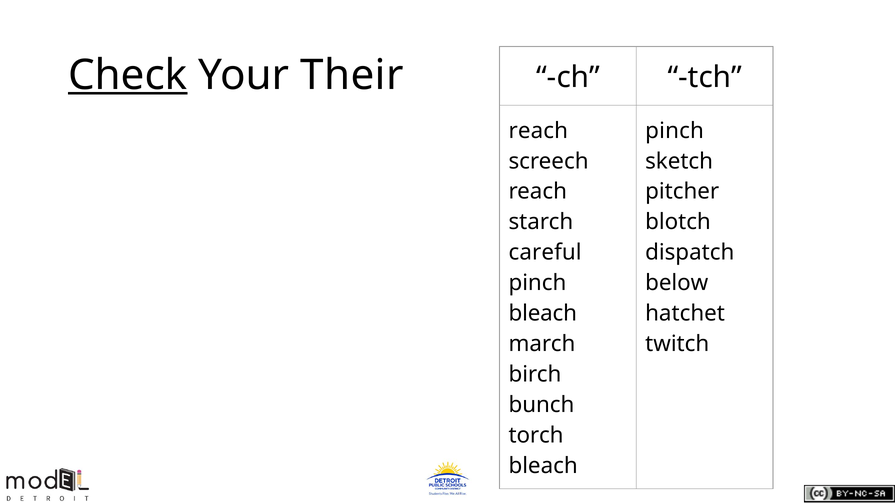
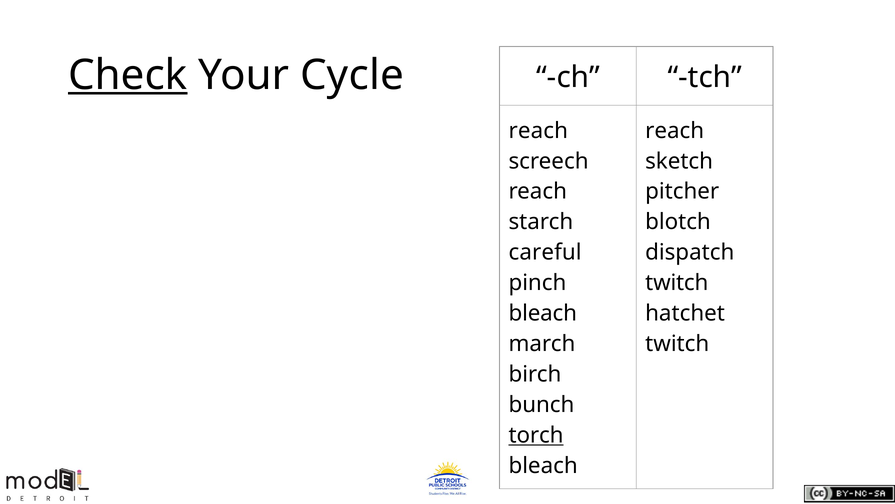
Their: Their -> Cycle
pinch at (675, 130): pinch -> reach
below at (677, 283): below -> twitch
torch underline: none -> present
